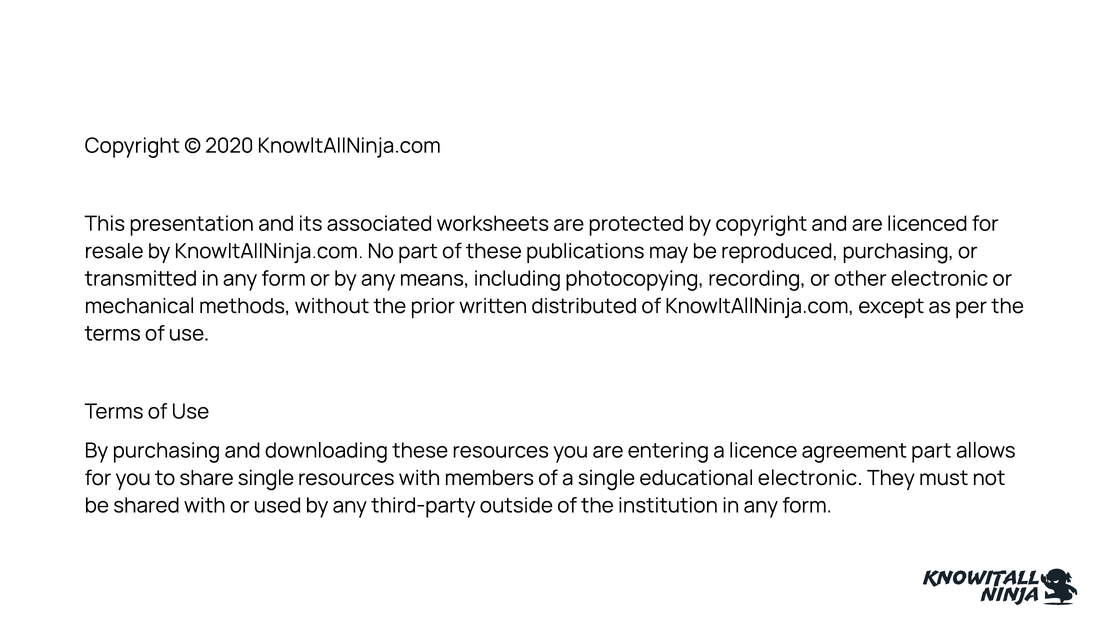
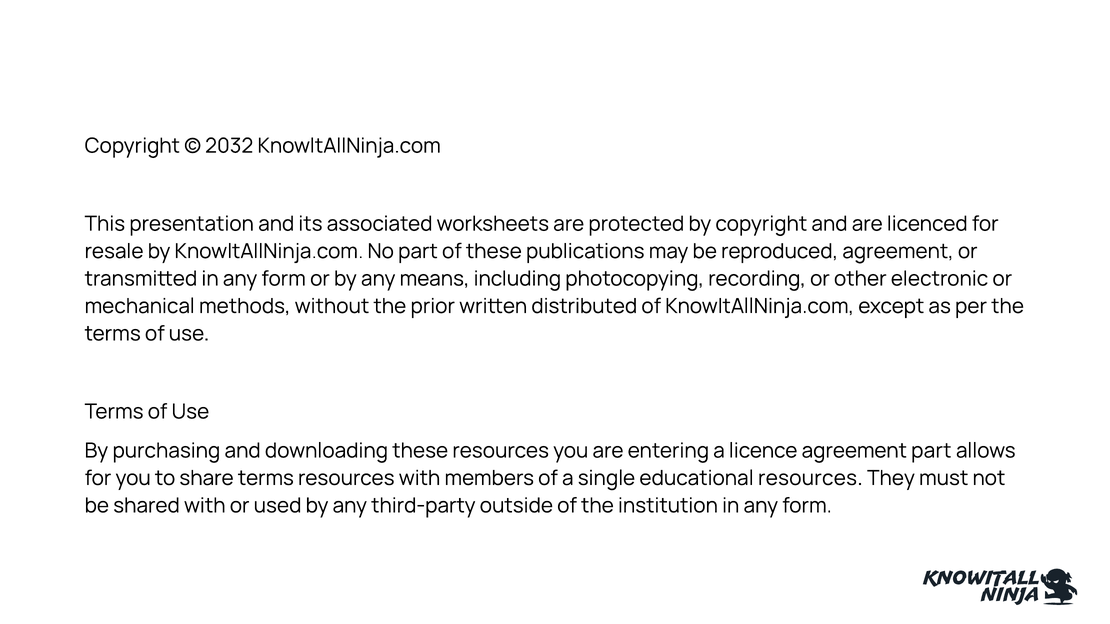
2020: 2020 -> 2032
reproduced purchasing: purchasing -> agreement
share single: single -> terms
educational electronic: electronic -> resources
